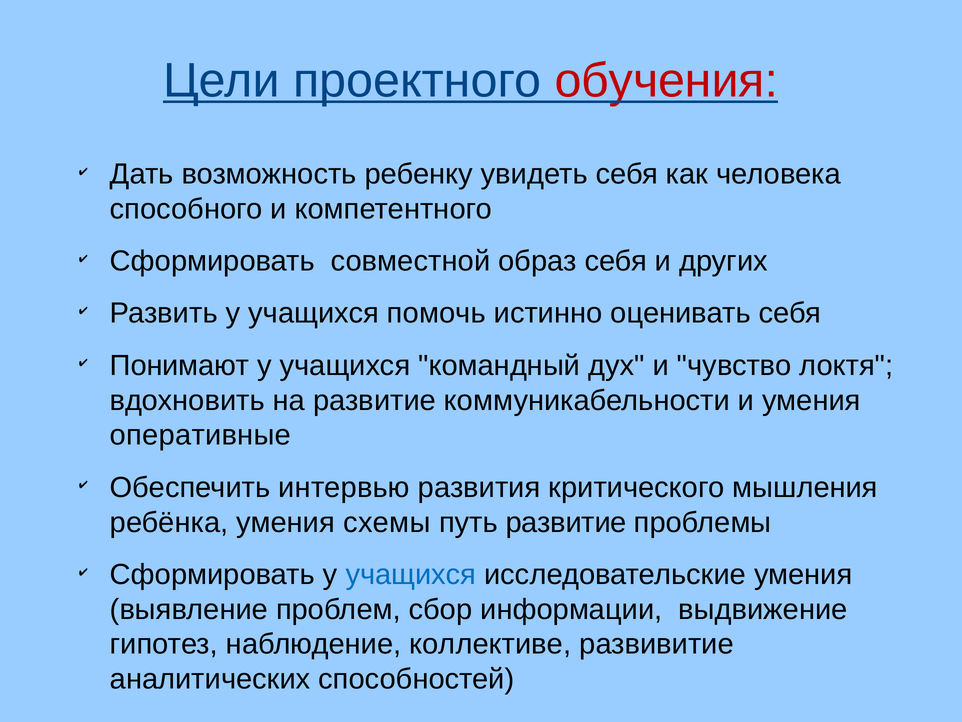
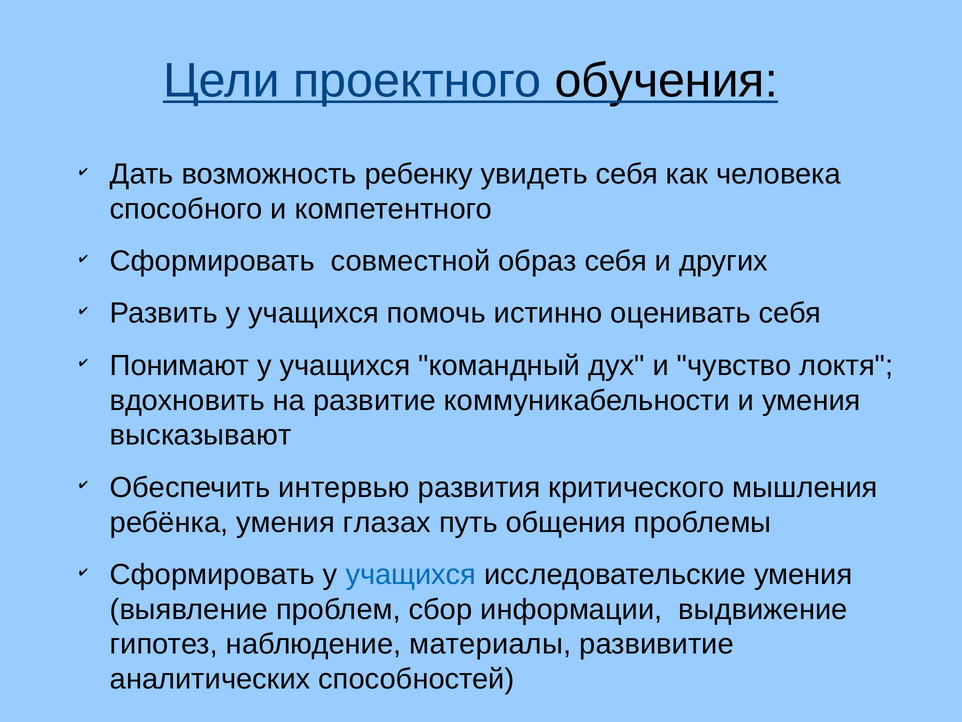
обучения colour: red -> black
оперативные: оперативные -> высказывают
схемы: схемы -> глазах
путь развитие: развитие -> общения
коллективе: коллективе -> материалы
